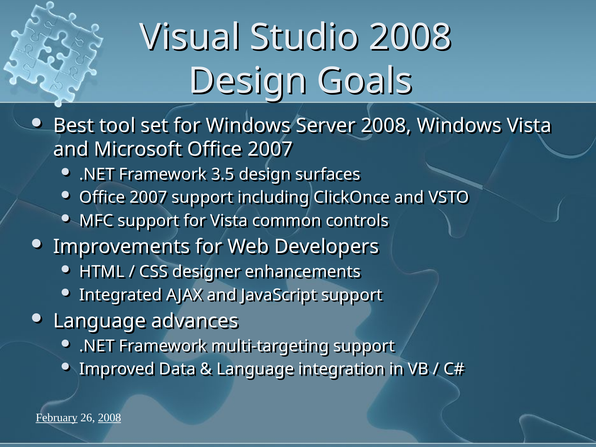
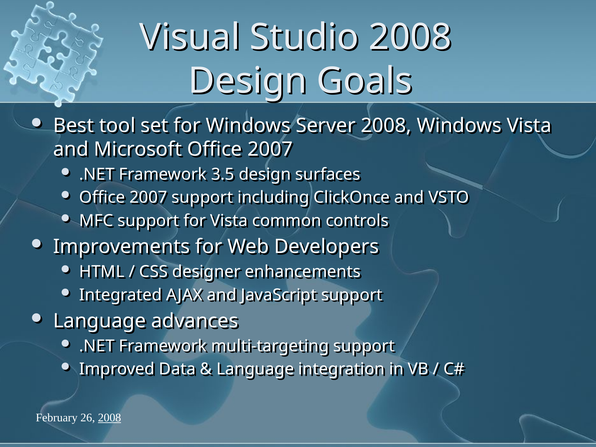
February underline: present -> none
